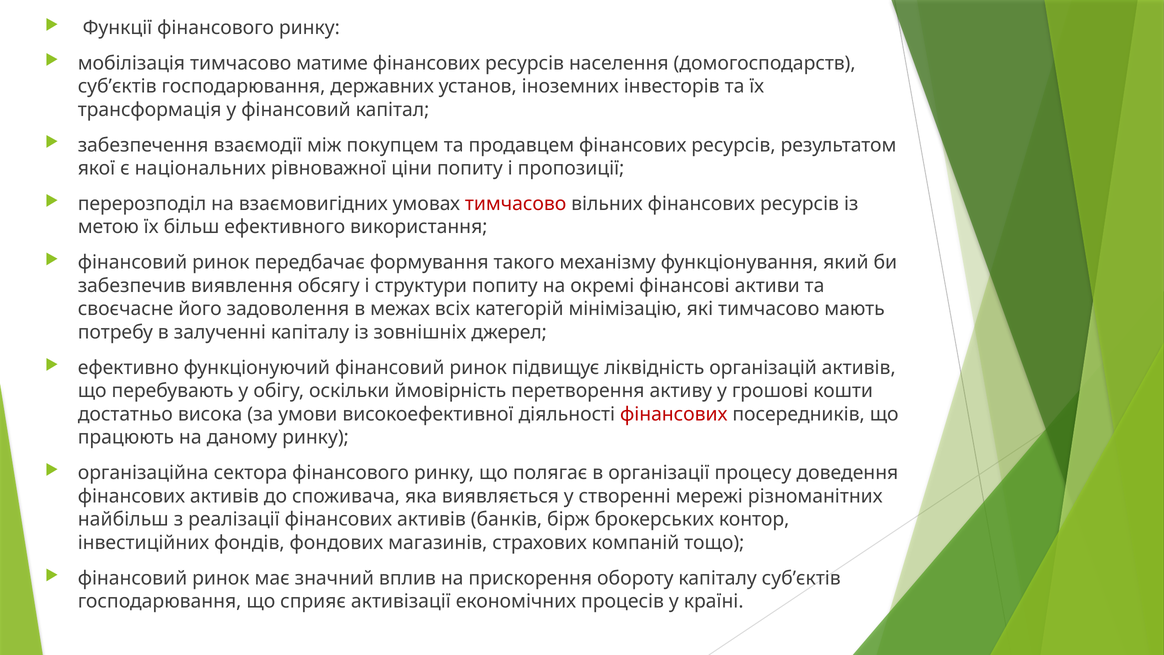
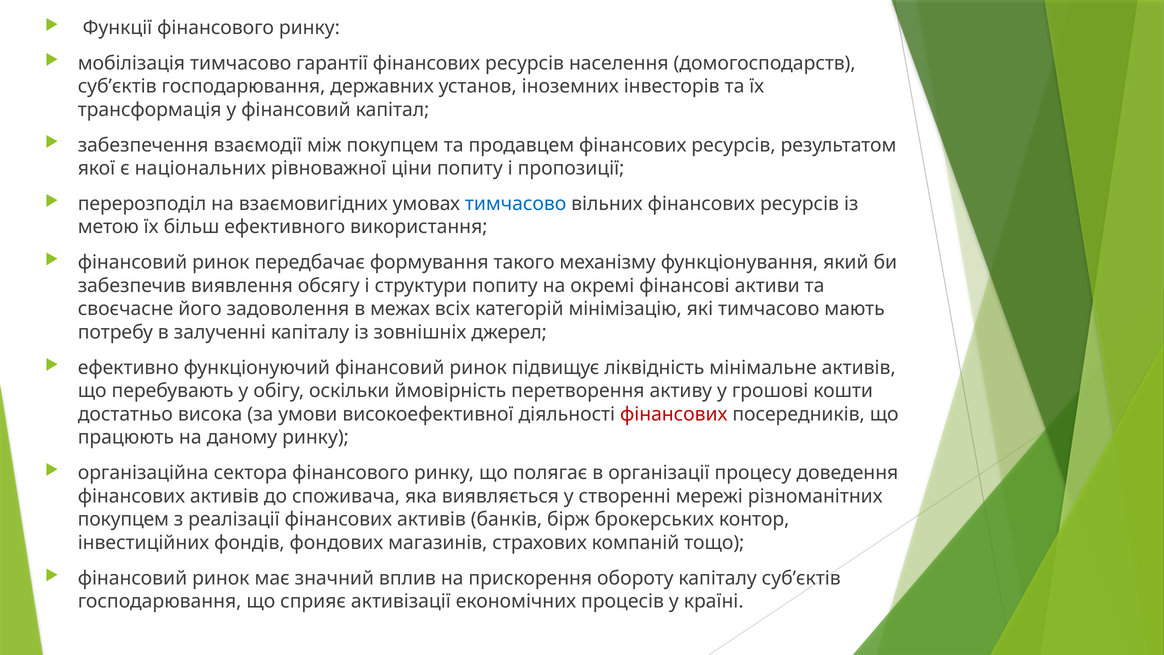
матиме: матиме -> гарантії
тимчасово at (516, 204) colour: red -> blue
організацій: організацій -> мінімальне
найбільш at (123, 519): найбільш -> покупцем
